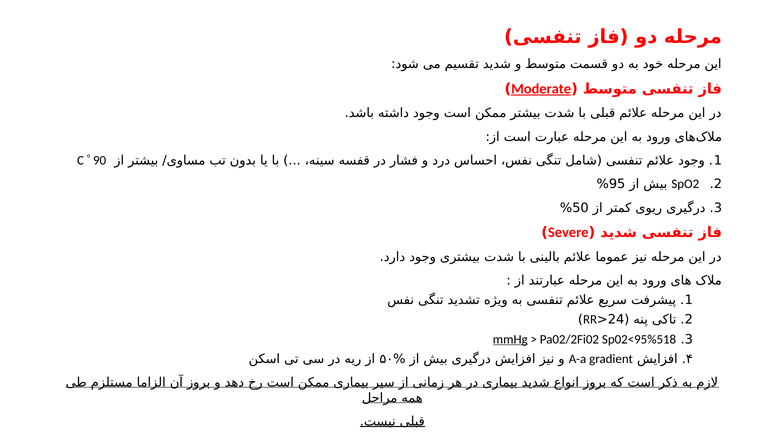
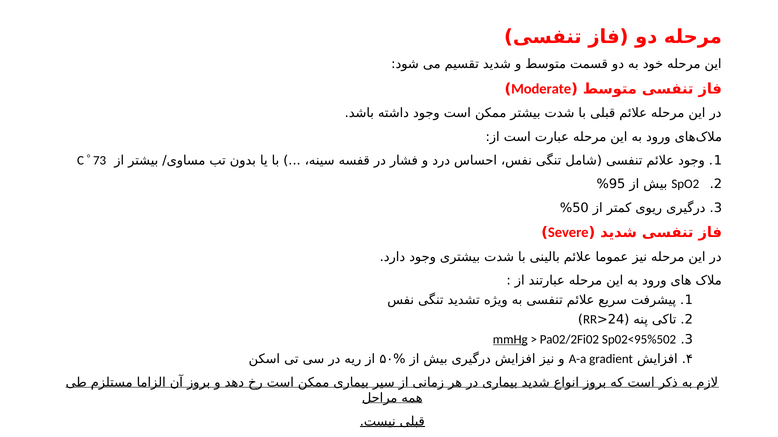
Moderate underline: present -> none
90: 90 -> 73
Sp02<95%518: Sp02<95%518 -> Sp02<95%502
